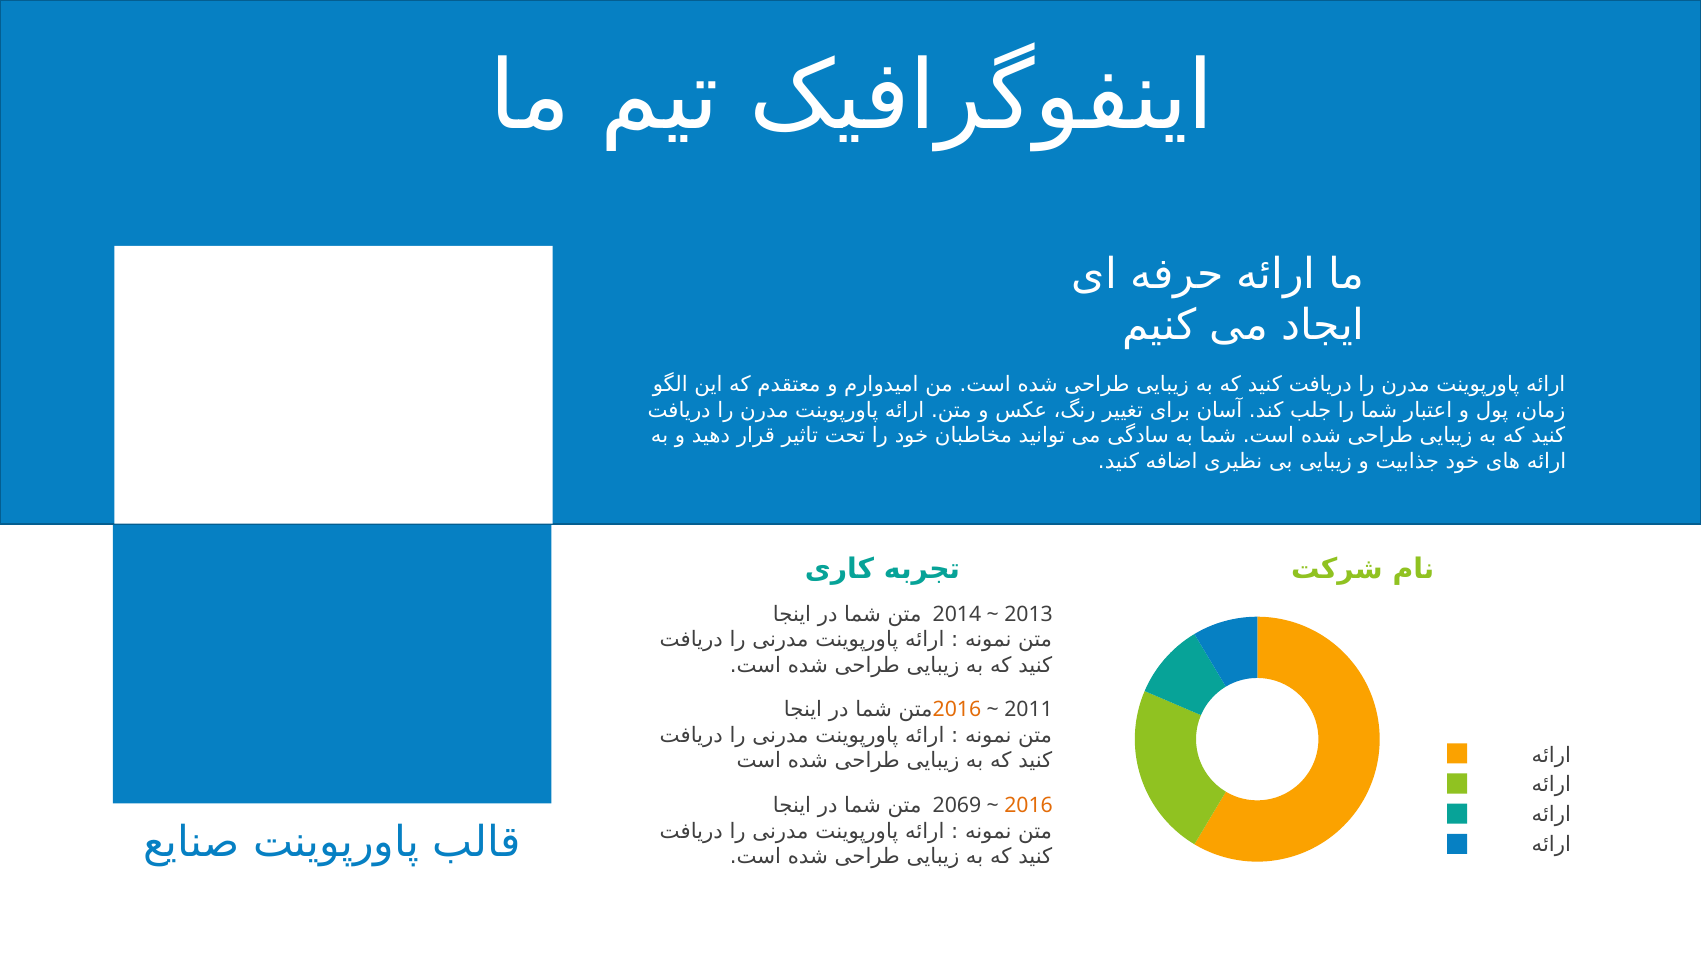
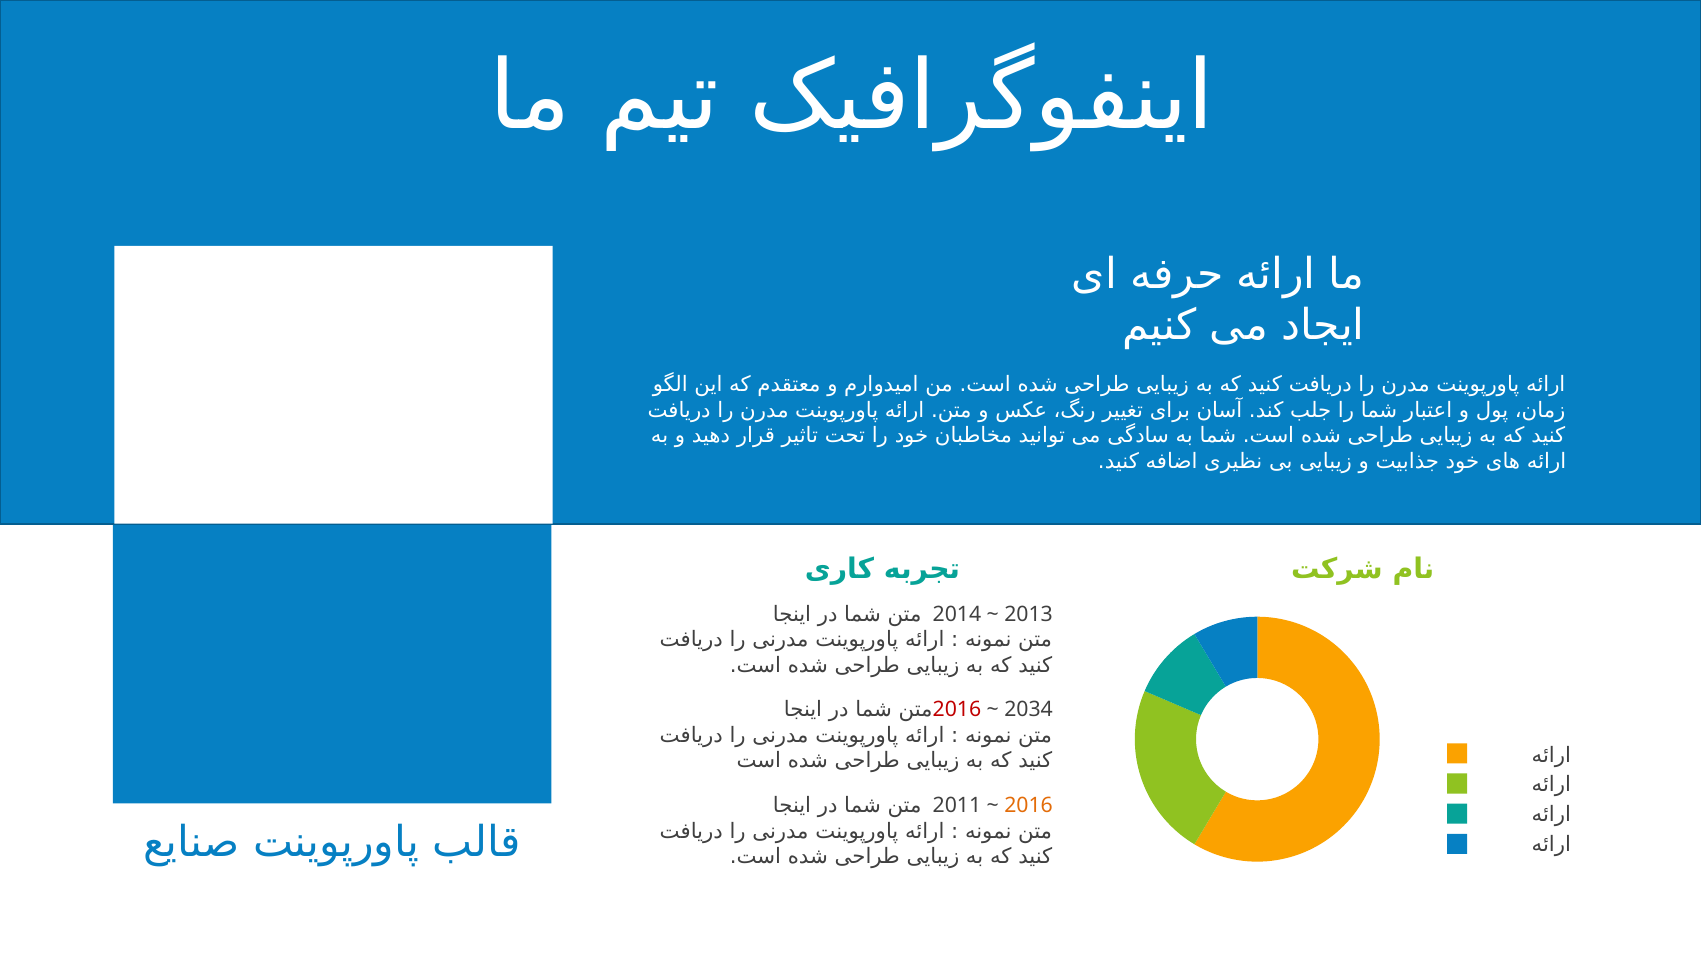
2016 at (957, 710) colour: orange -> red
2011: 2011 -> 2034
2069: 2069 -> 2011
